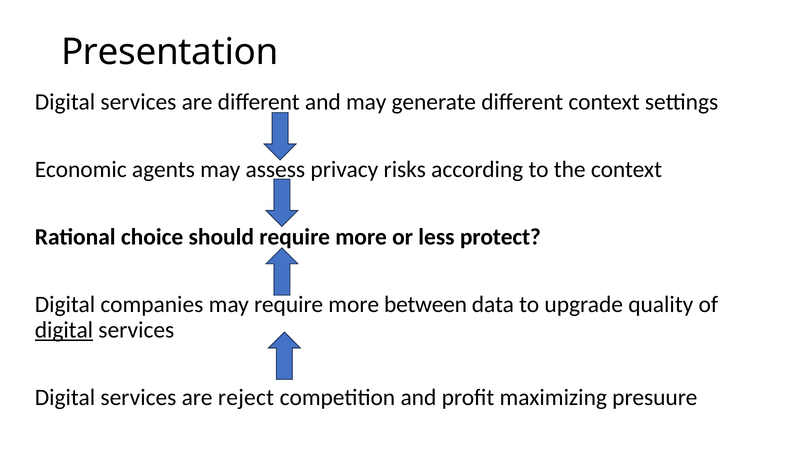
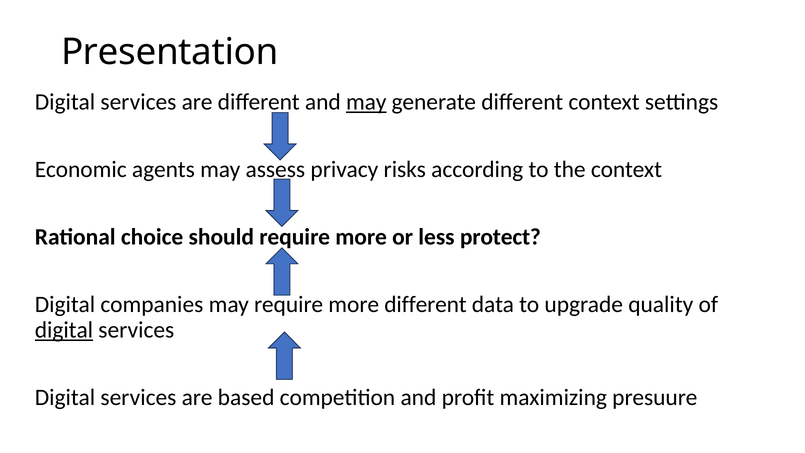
may at (366, 102) underline: none -> present
more between: between -> different
reject: reject -> based
